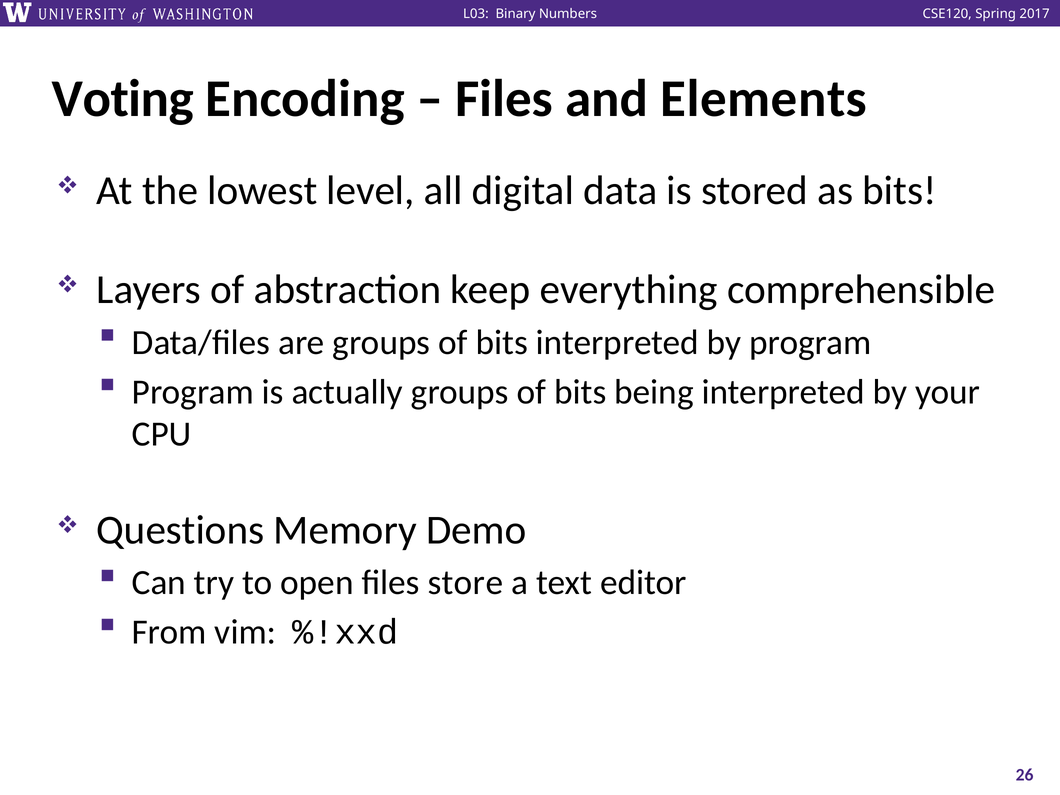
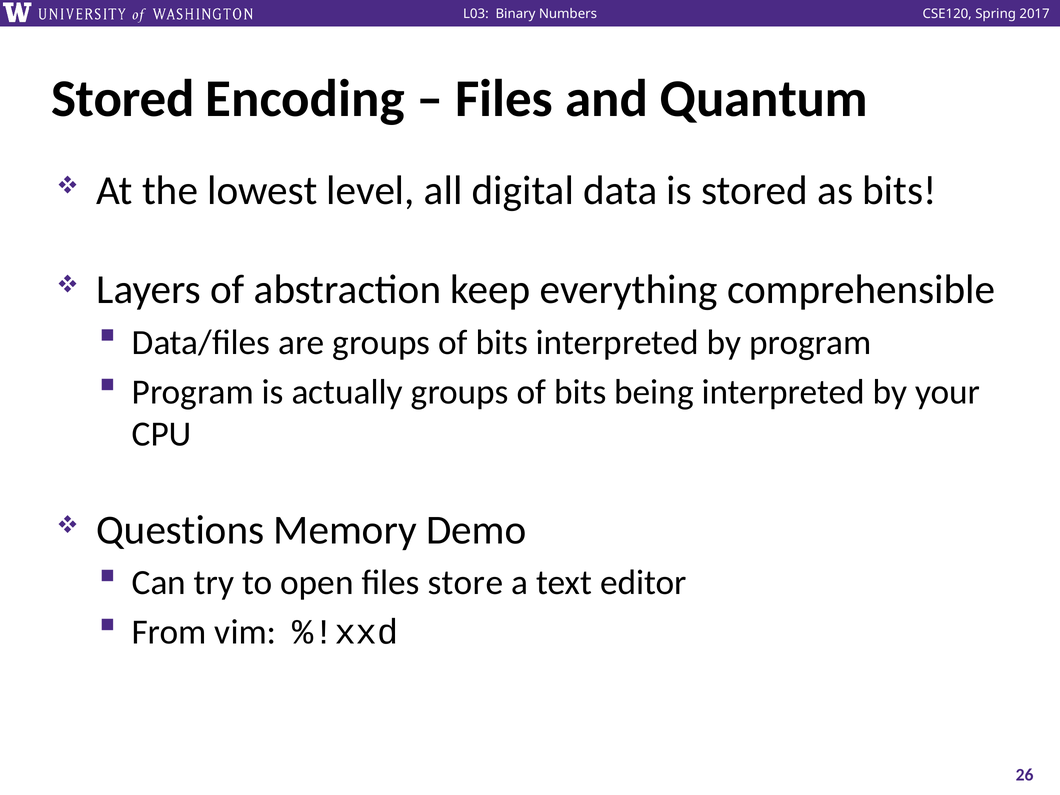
Voting at (123, 99): Voting -> Stored
Elements: Elements -> Quantum
